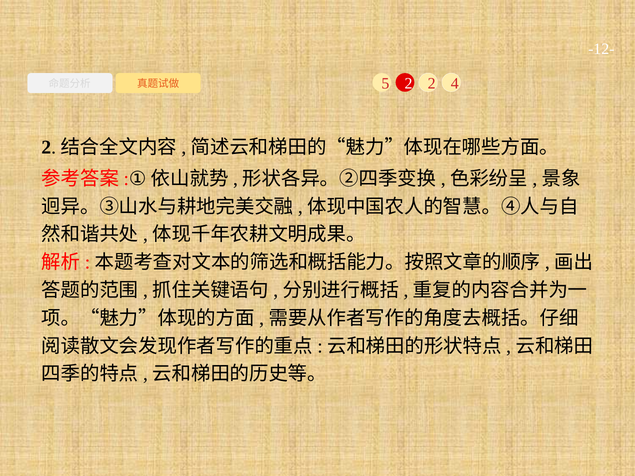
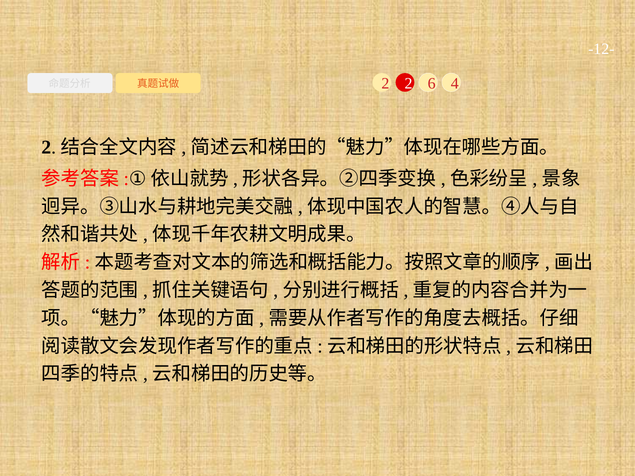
5 at (385, 84): 5 -> 2
2 2: 2 -> 6
